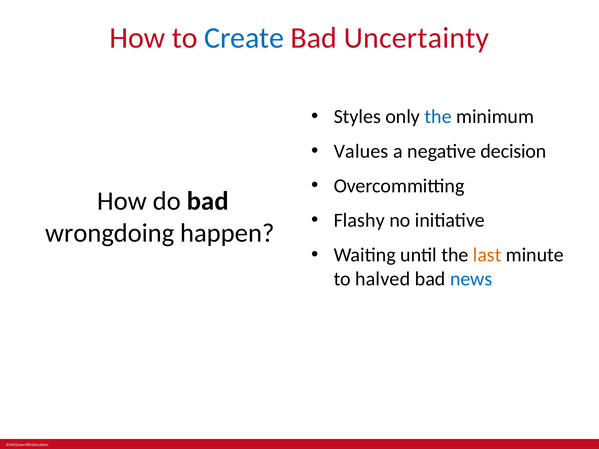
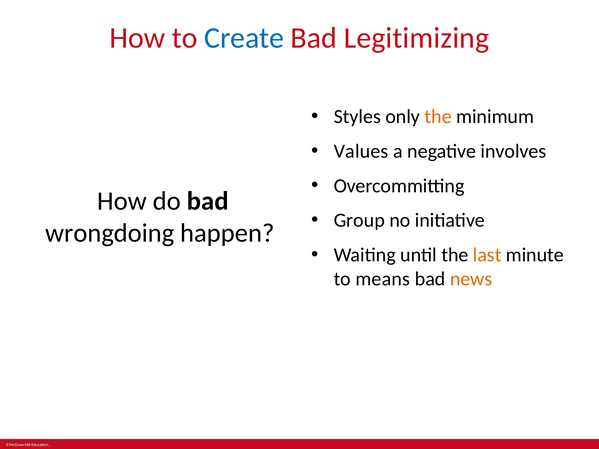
Uncertainty: Uncertainty -> Legitimizing
the at (438, 117) colour: blue -> orange
decision: decision -> involves
Flashy: Flashy -> Group
halved: halved -> means
news colour: blue -> orange
